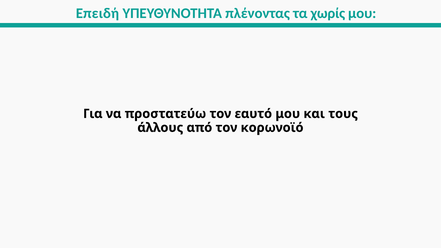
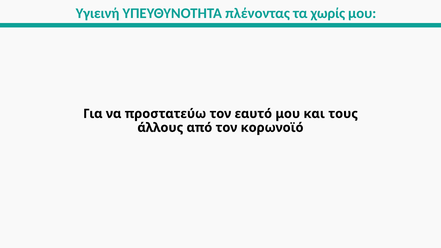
Επειδή: Επειδή -> Υγιεινή
